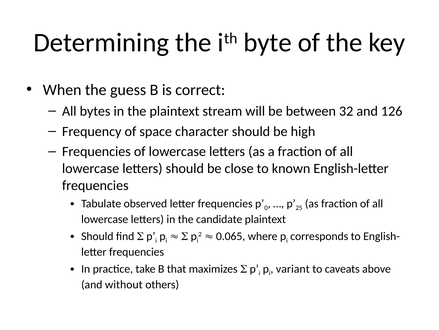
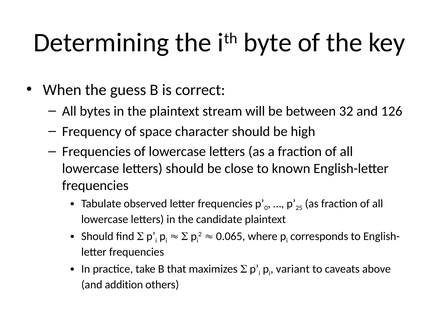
without: without -> addition
